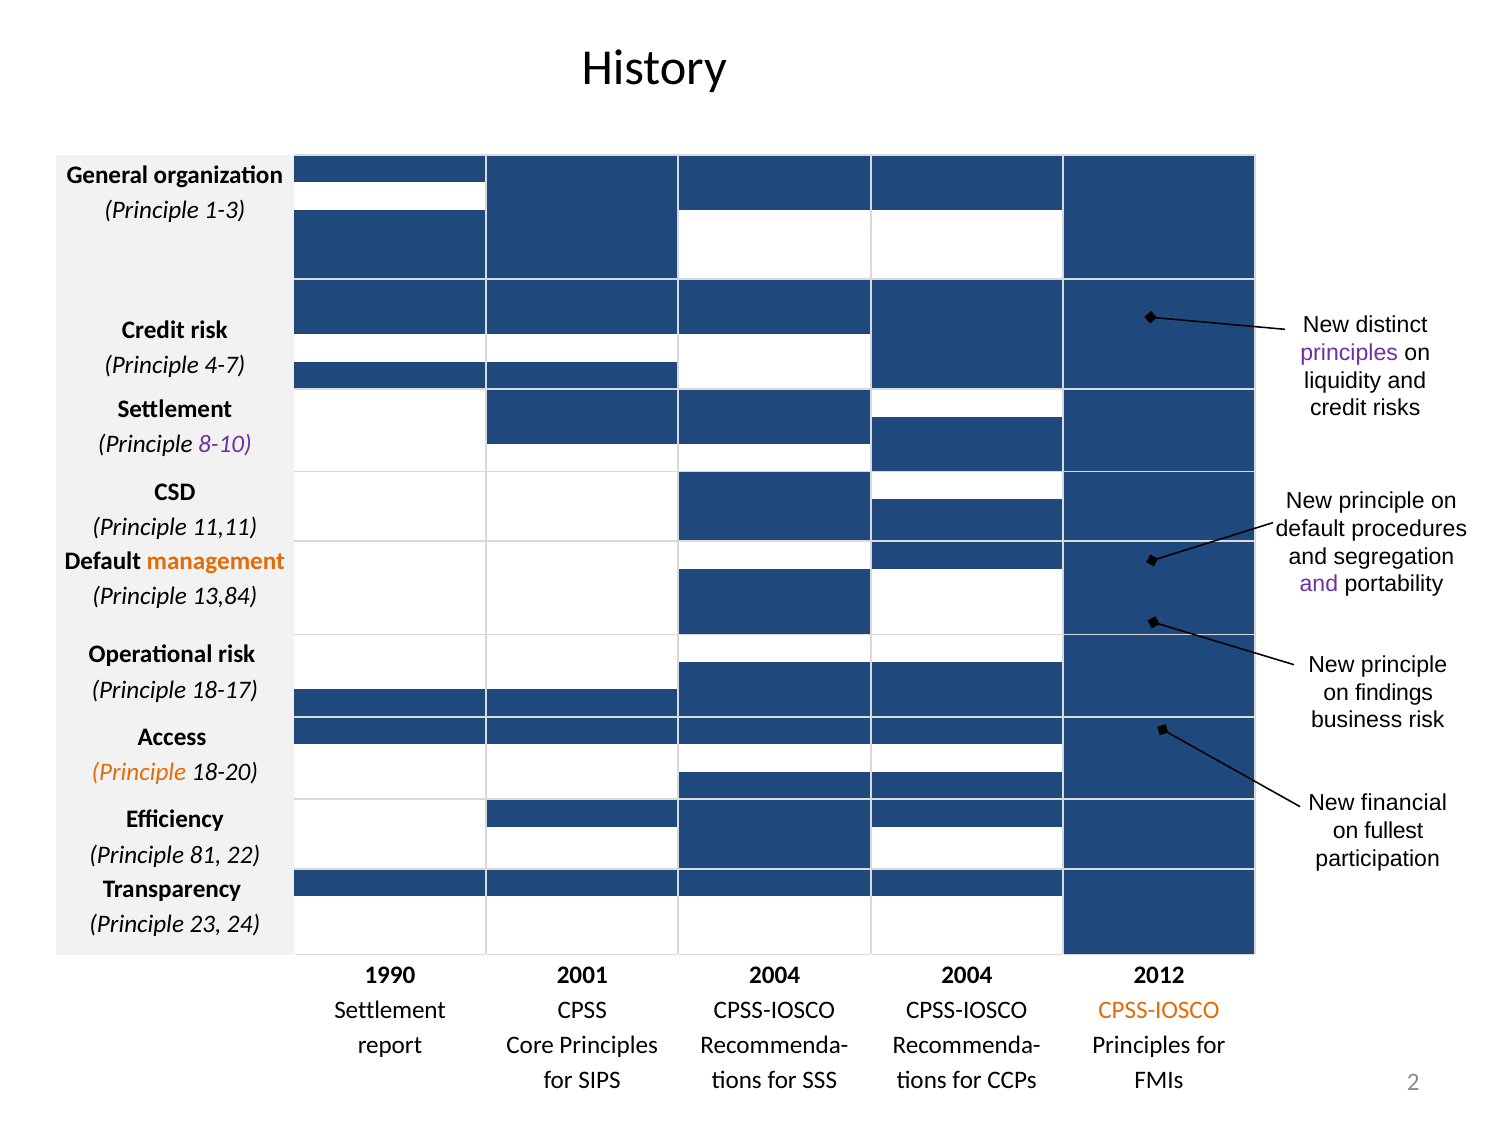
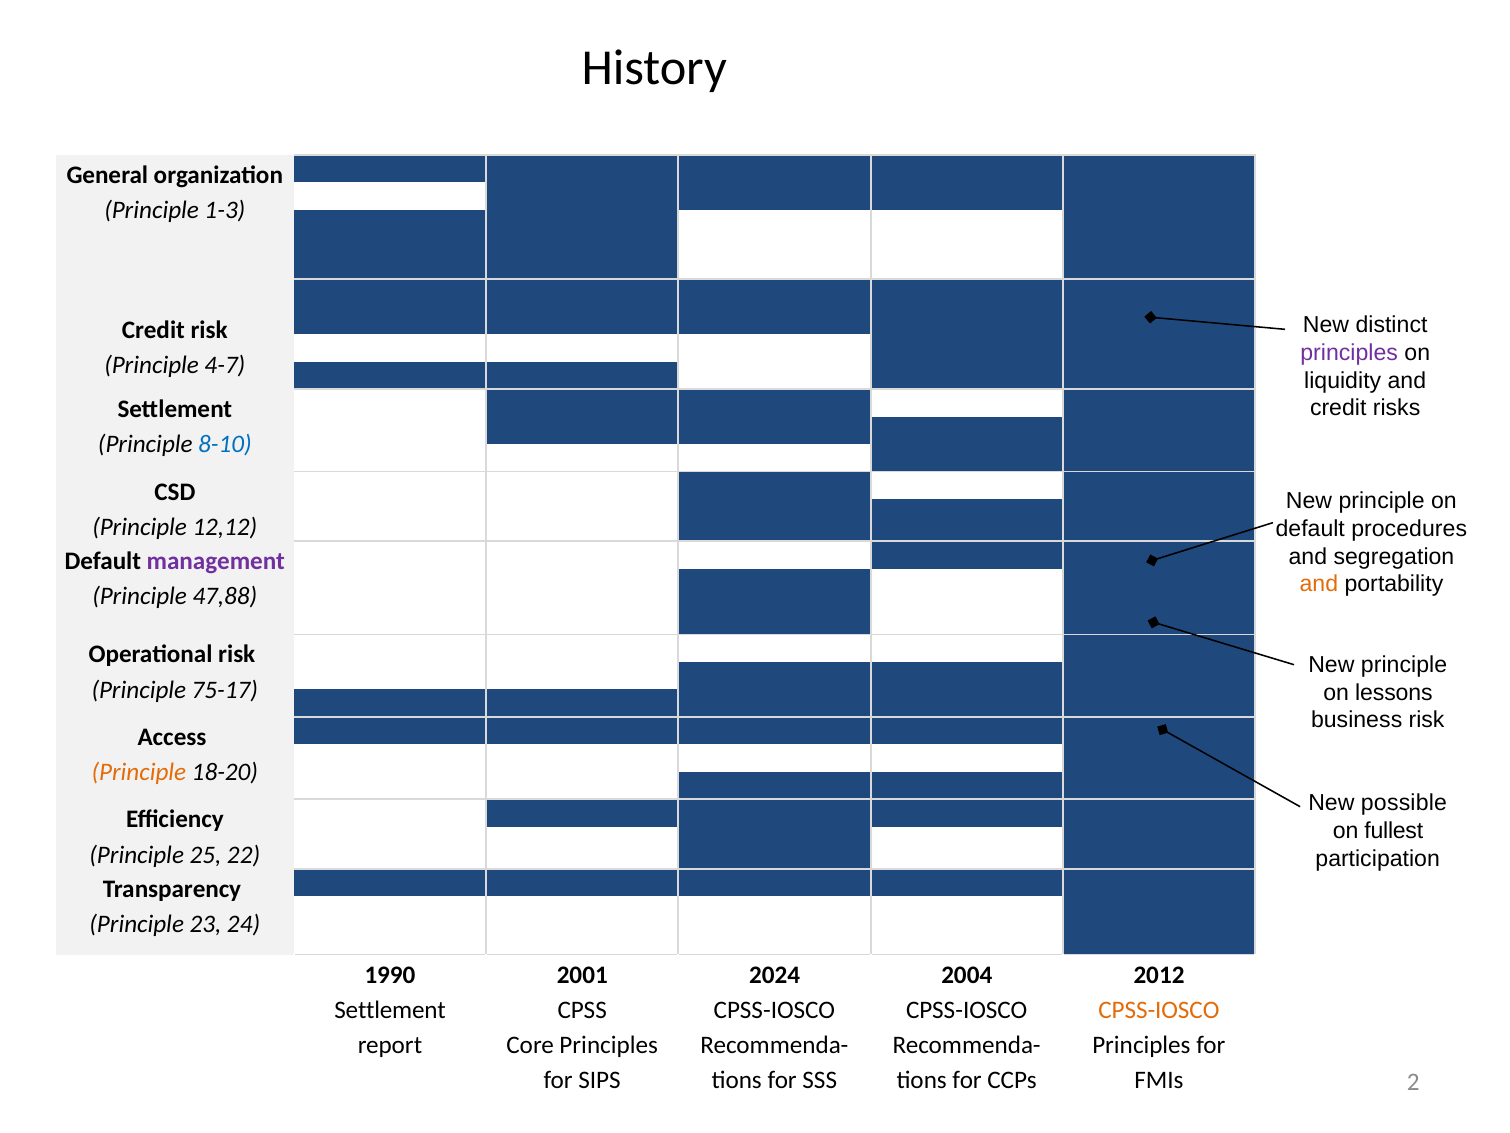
8-10 colour: purple -> blue
11,11: 11,11 -> 12,12
management colour: orange -> purple
and at (1319, 584) colour: purple -> orange
13,84: 13,84 -> 47,88
18-17: 18-17 -> 75-17
findings: findings -> lessons
financial: financial -> possible
81: 81 -> 25
2004 at (775, 974): 2004 -> 2024
